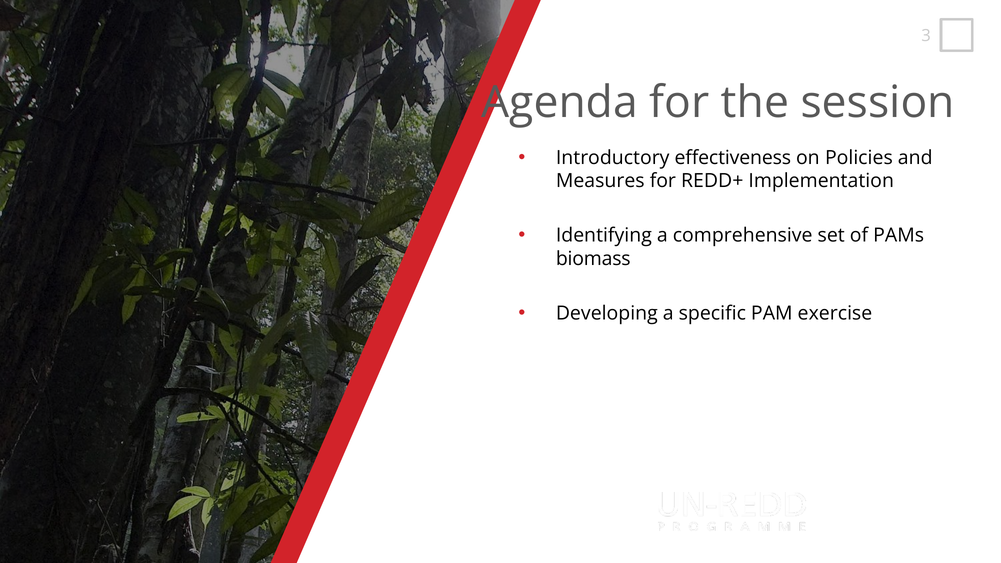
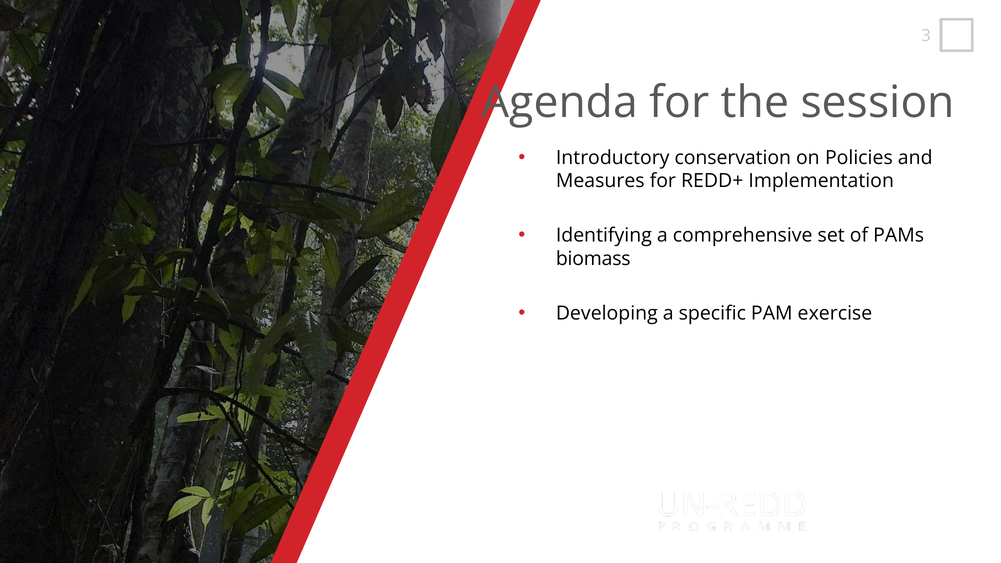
effectiveness: effectiveness -> conservation
